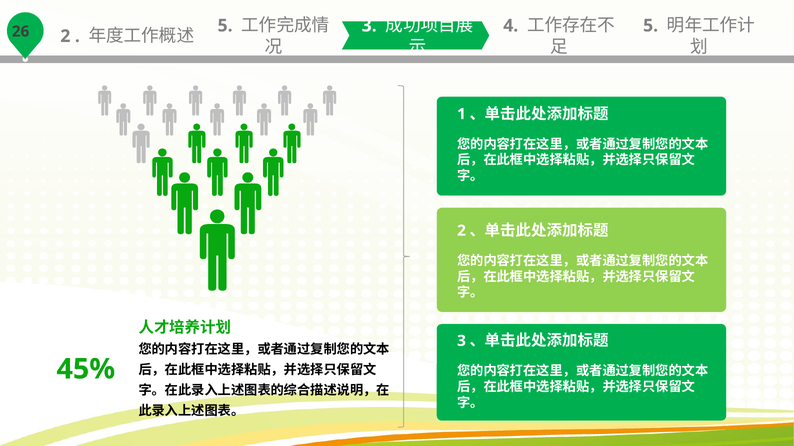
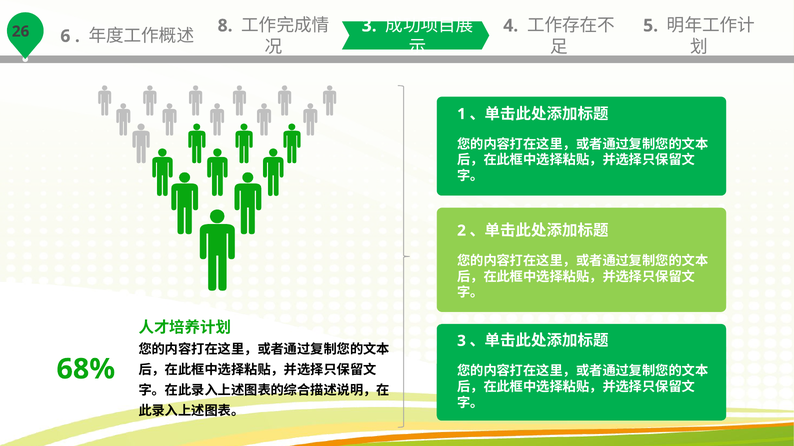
2 at (65, 36): 2 -> 6
5 at (225, 26): 5 -> 8
45%: 45% -> 68%
